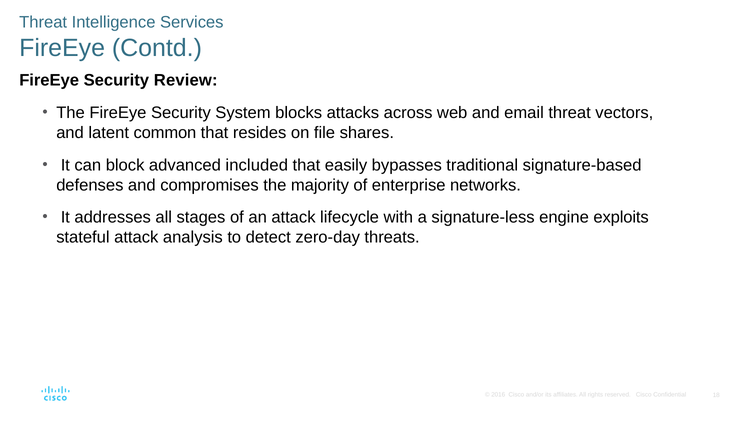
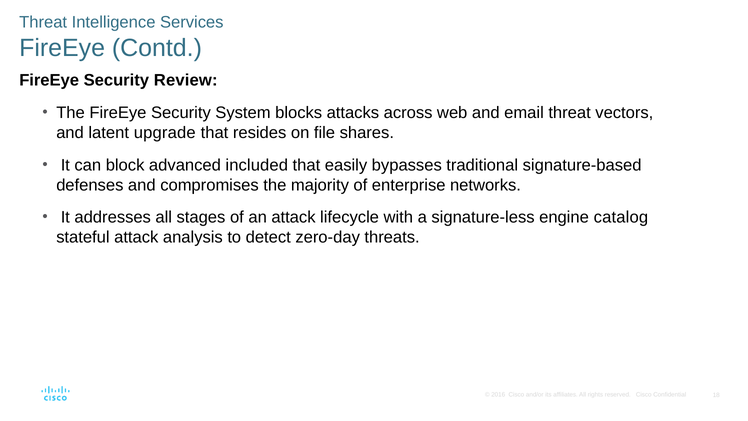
common: common -> upgrade
exploits: exploits -> catalog
